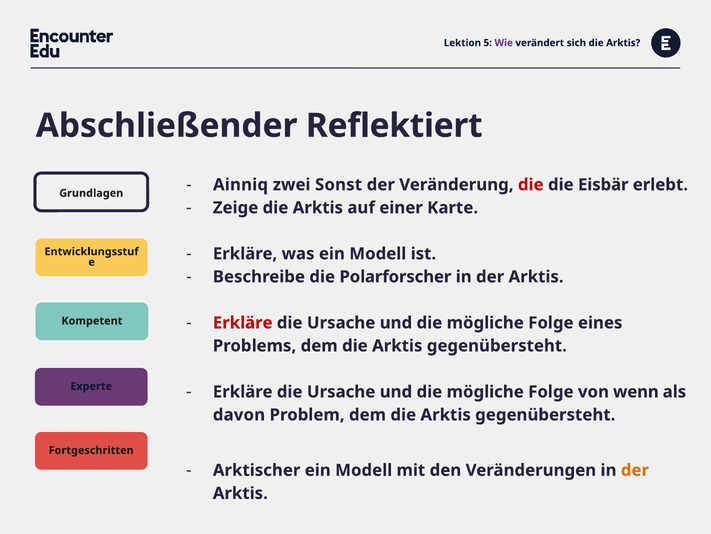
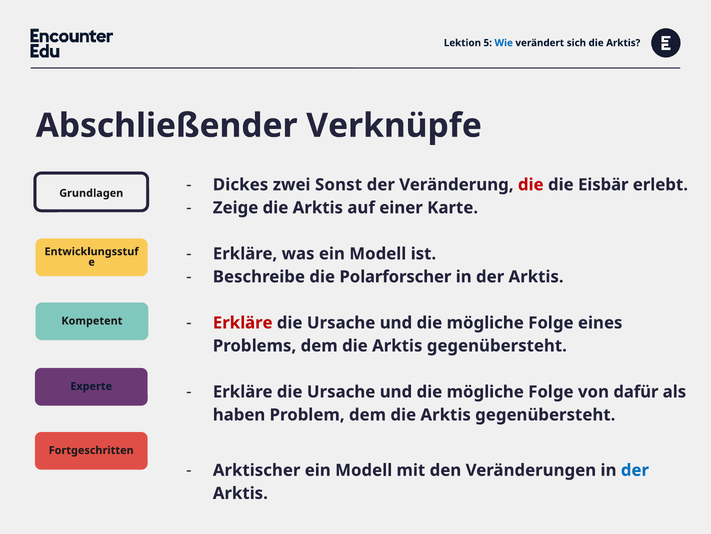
Wie colour: purple -> blue
Reflektiert: Reflektiert -> Verknüpfe
Ainniq: Ainniq -> Dickes
wenn: wenn -> dafür
davon: davon -> haben
der at (635, 470) colour: orange -> blue
